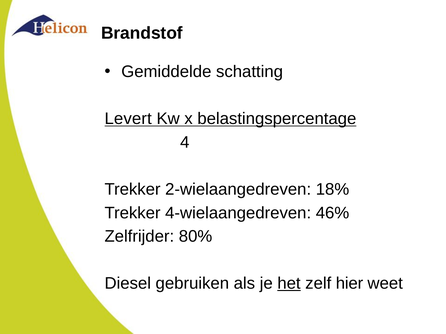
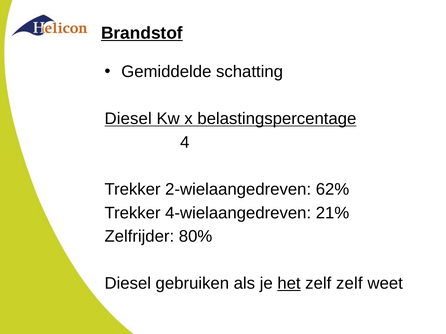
Brandstof underline: none -> present
Levert at (128, 119): Levert -> Diesel
18%: 18% -> 62%
46%: 46% -> 21%
zelf hier: hier -> zelf
